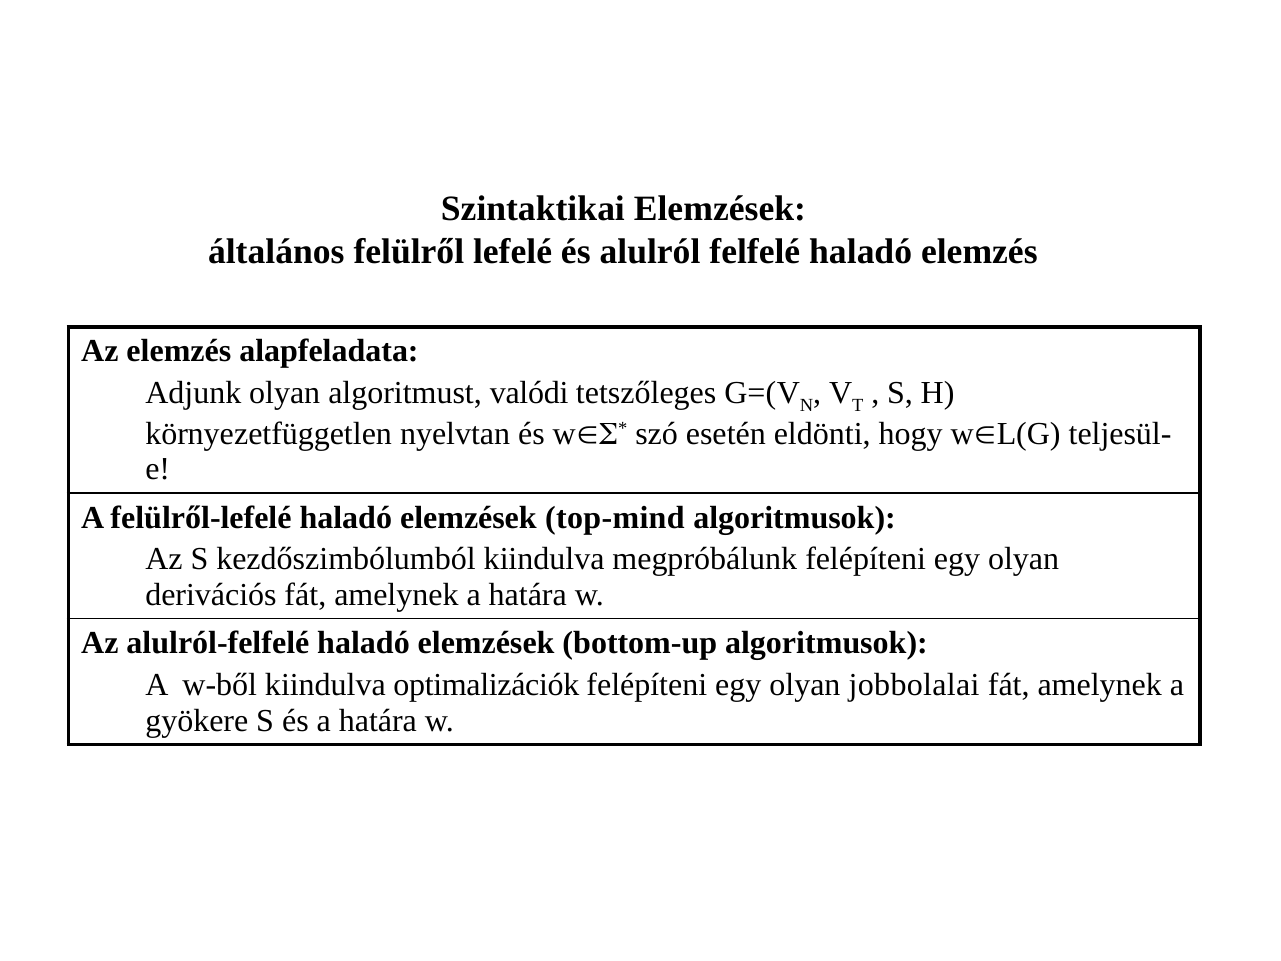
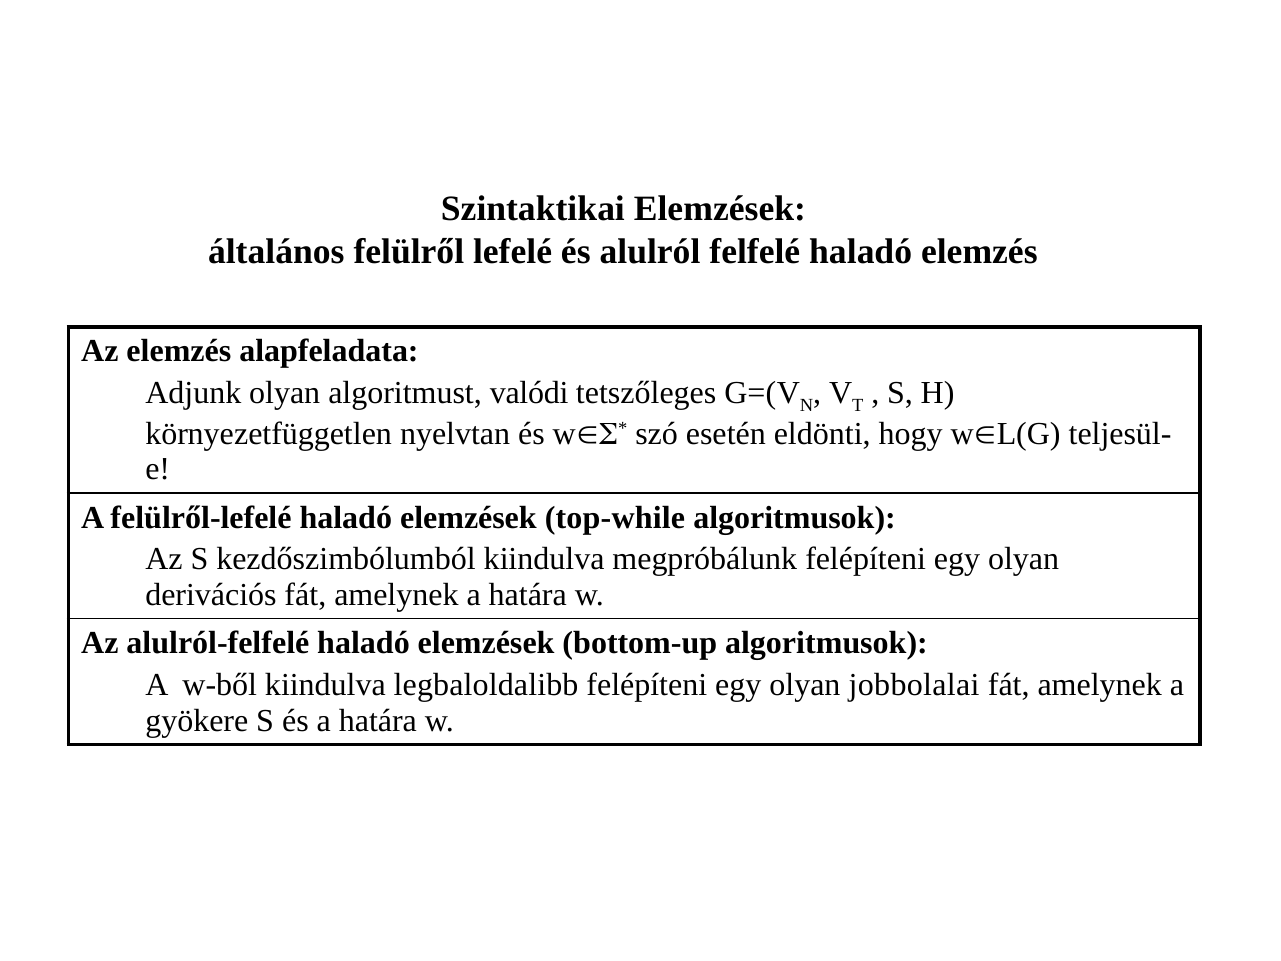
top-mind: top-mind -> top-while
optimalizációk: optimalizációk -> legbaloldalibb
